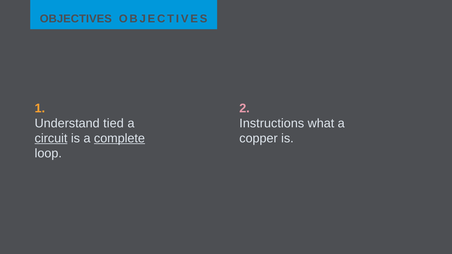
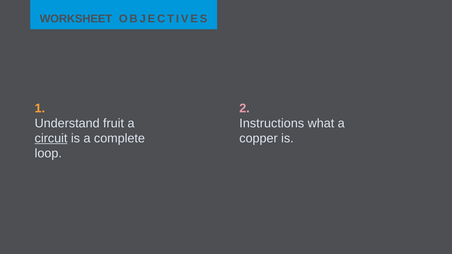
OBJECTIVES at (76, 19): OBJECTIVES -> WORKSHEET
tied: tied -> fruit
complete underline: present -> none
